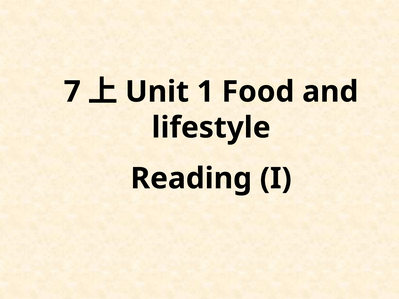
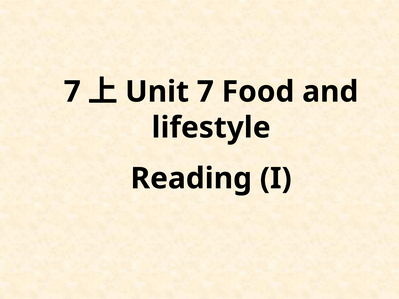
1 at (205, 92): 1 -> 7
